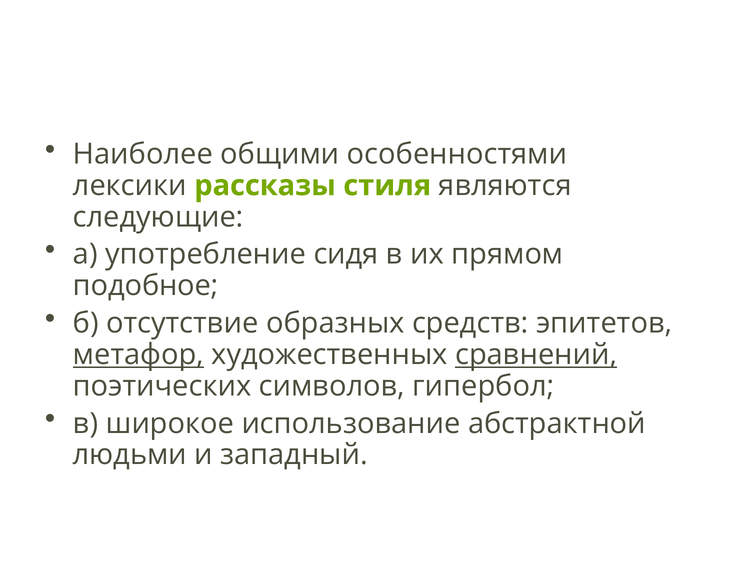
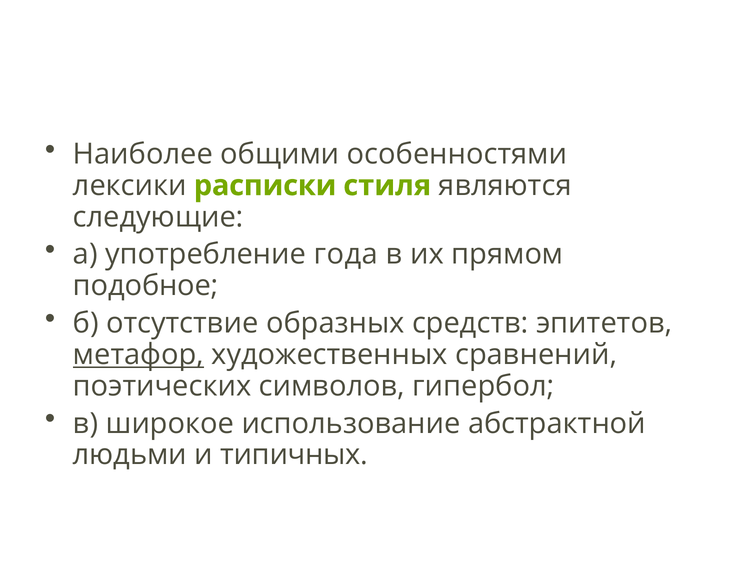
рассказы: рассказы -> расписки
сидя: сидя -> года
сравнений underline: present -> none
западный: западный -> типичных
